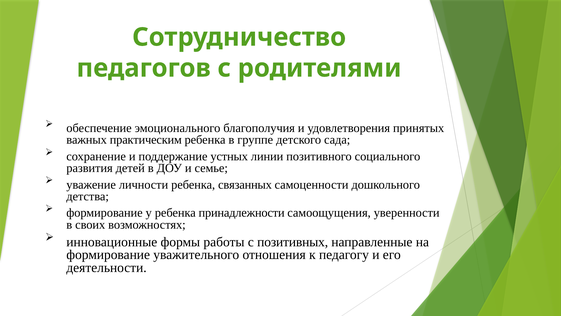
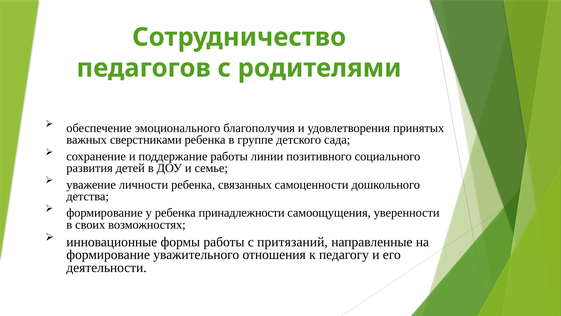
практическим: практическим -> сверстниками
поддержание устных: устных -> работы
позитивных: позитивных -> притязаний
